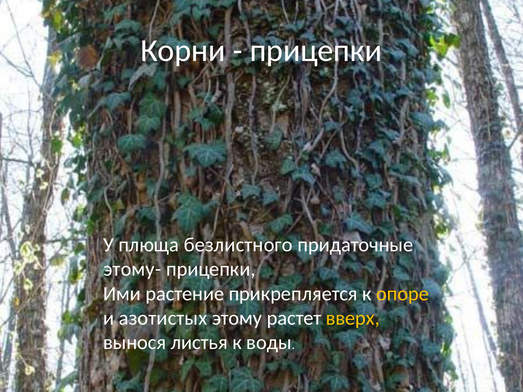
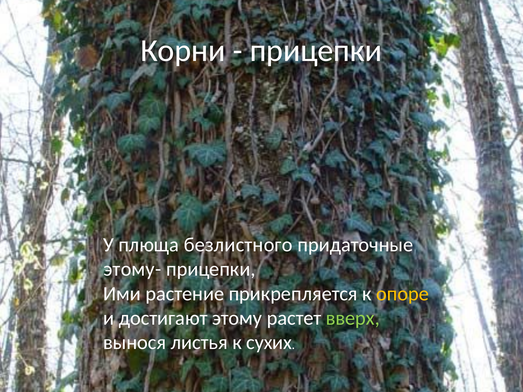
азотистых: азотистых -> достигают
вверх colour: yellow -> light green
воды: воды -> сухих
